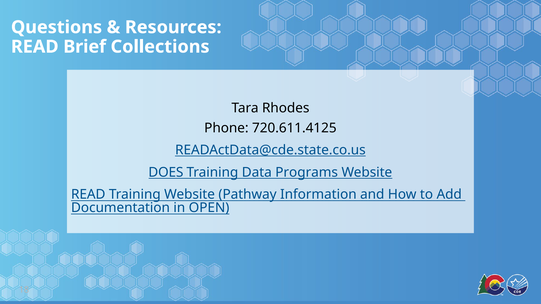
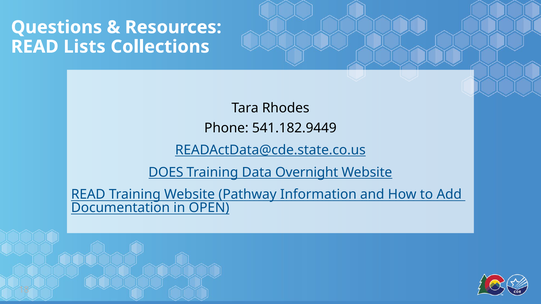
Brief: Brief -> Lists
720.611.4125: 720.611.4125 -> 541.182.9449
Programs: Programs -> Overnight
